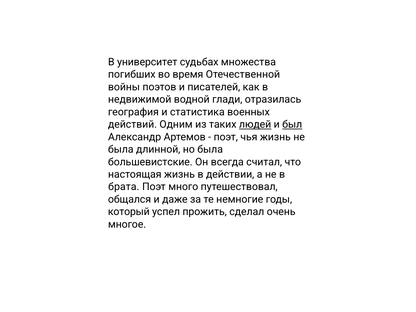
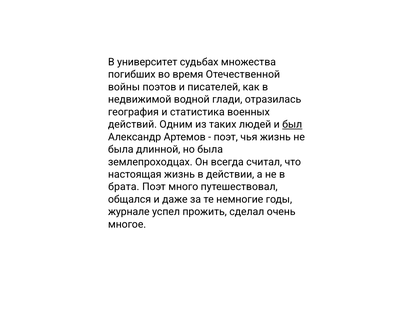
людей underline: present -> none
большевистские: большевистские -> землепроходцах
который: который -> журнале
